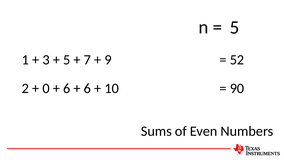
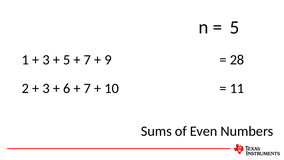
52: 52 -> 28
0 at (46, 88): 0 -> 3
6 at (87, 88): 6 -> 7
90: 90 -> 11
